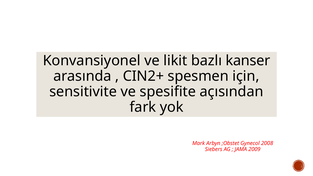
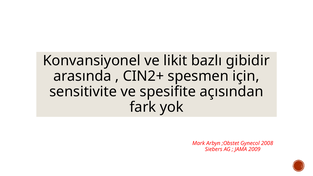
kanser: kanser -> gibidir
